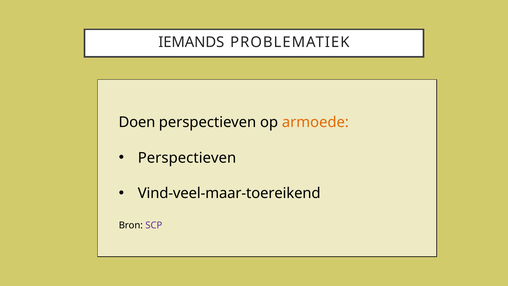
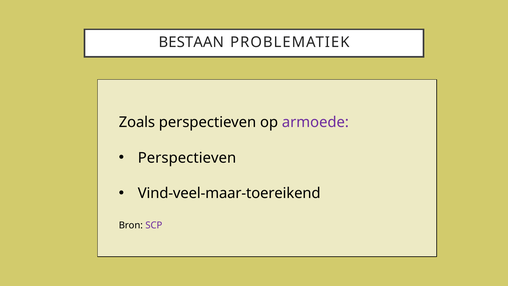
IEMANDS: IEMANDS -> BESTAAN
Doen: Doen -> Zoals
armoede colour: orange -> purple
